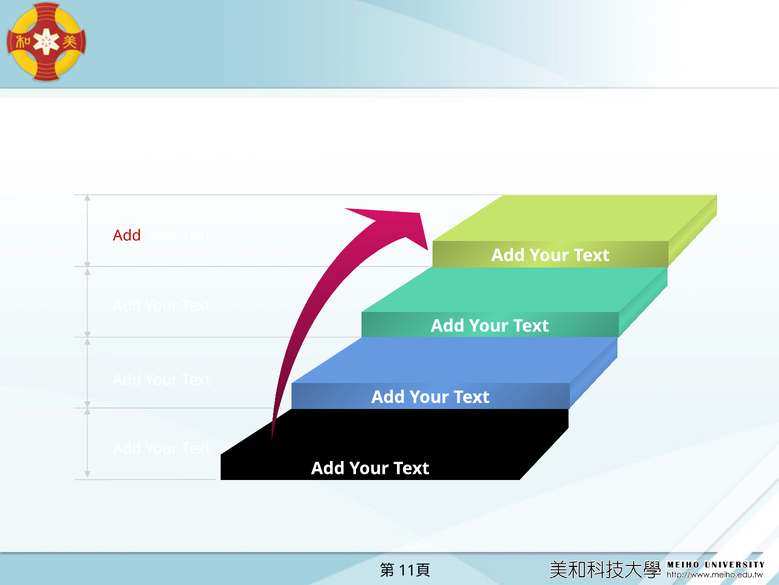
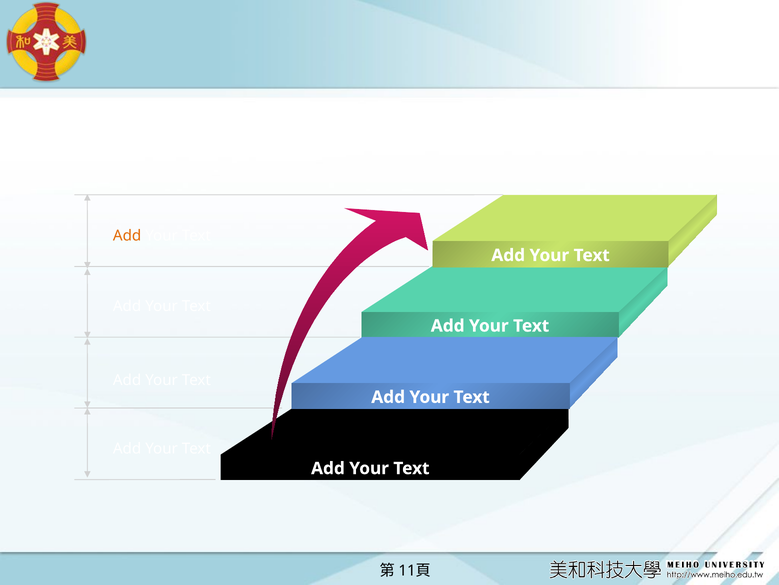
Add at (127, 236) colour: red -> orange
